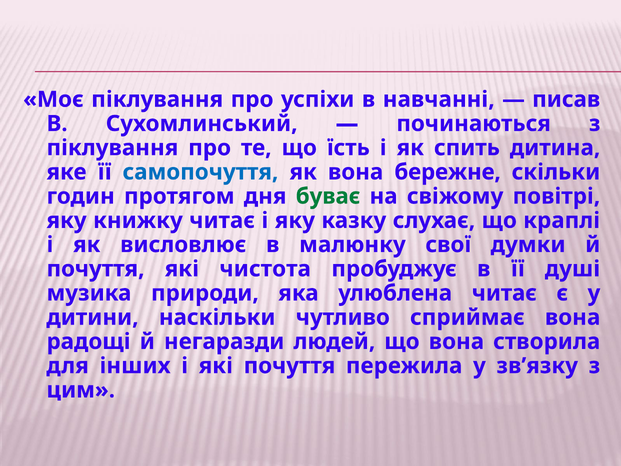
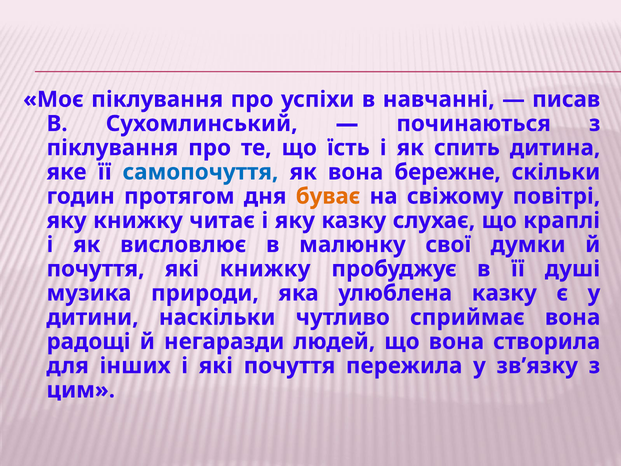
буває colour: green -> orange
які чистота: чистота -> книжку
улюблена читає: читає -> казку
